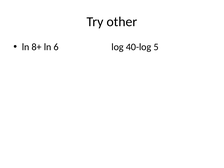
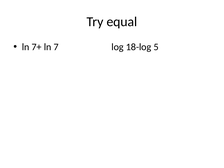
other: other -> equal
8+: 8+ -> 7+
6: 6 -> 7
40-log: 40-log -> 18-log
